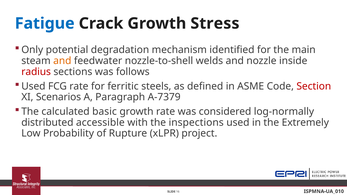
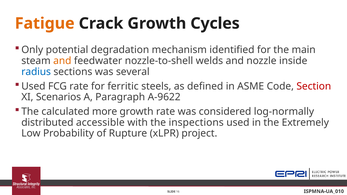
Fatigue colour: blue -> orange
Stress: Stress -> Cycles
radius colour: red -> blue
follows: follows -> several
A-7379: A-7379 -> A-9622
basic: basic -> more
